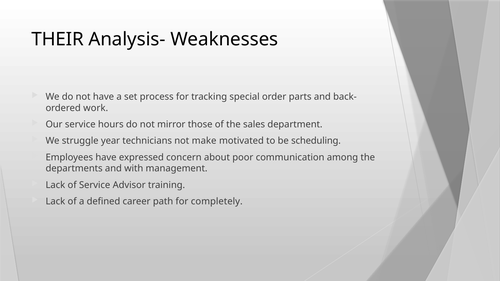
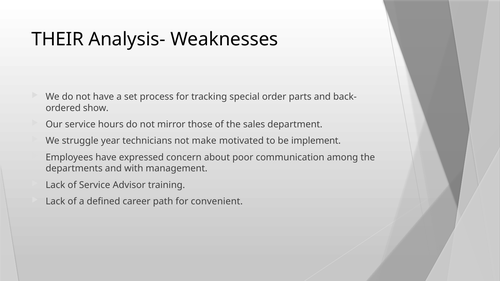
work: work -> show
scheduling: scheduling -> implement
completely: completely -> convenient
